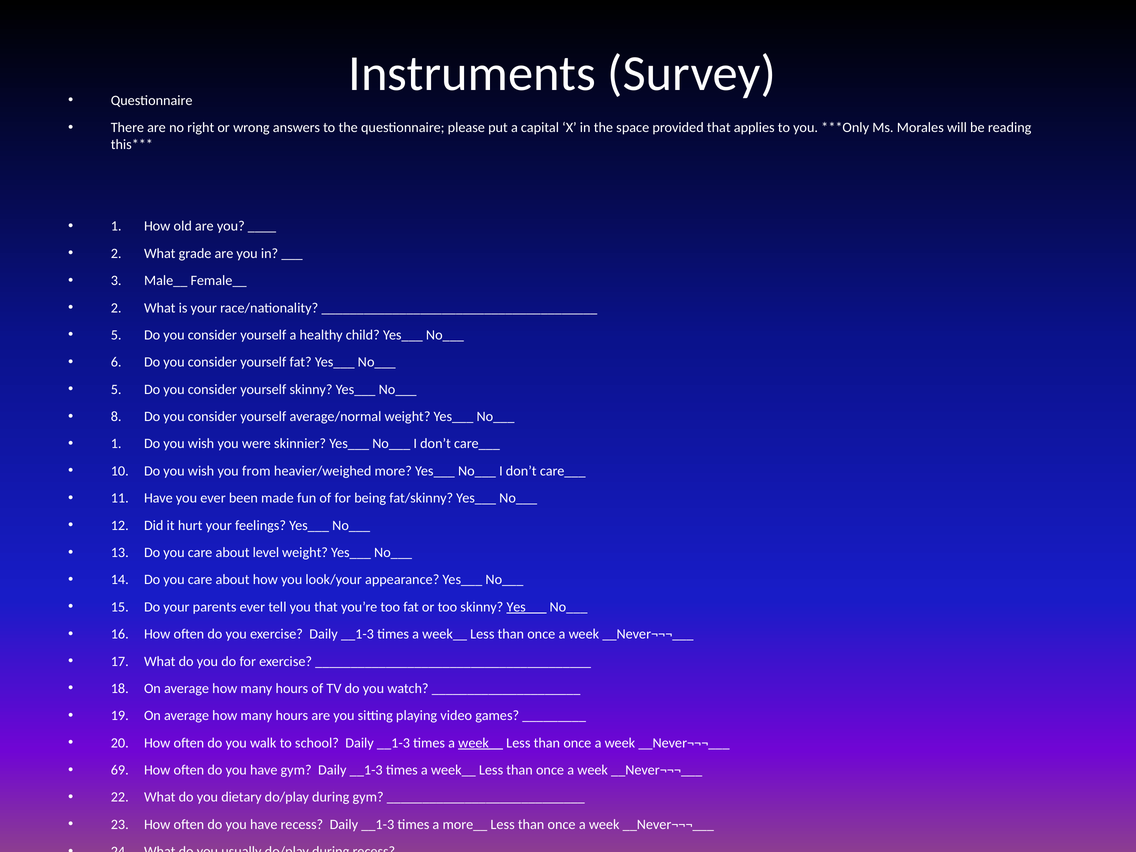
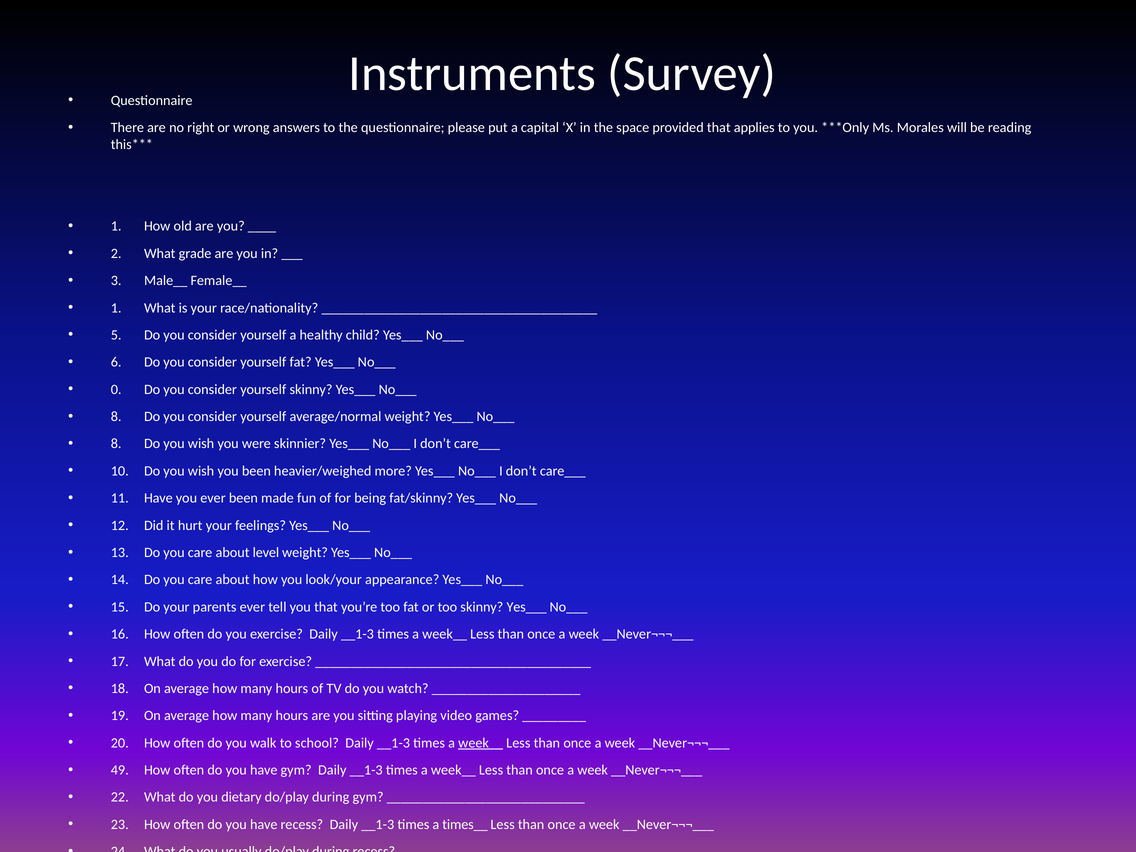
2 at (116, 308): 2 -> 1
5 at (116, 389): 5 -> 0
1 at (116, 444): 1 -> 8
you from: from -> been
Yes___ at (527, 607) underline: present -> none
69: 69 -> 49
more__: more__ -> times__
